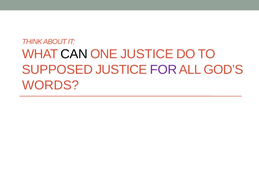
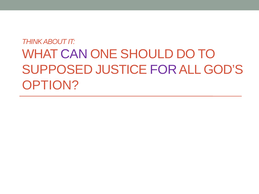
CAN colour: black -> purple
ONE JUSTICE: JUSTICE -> SHOULD
WORDS: WORDS -> OPTION
